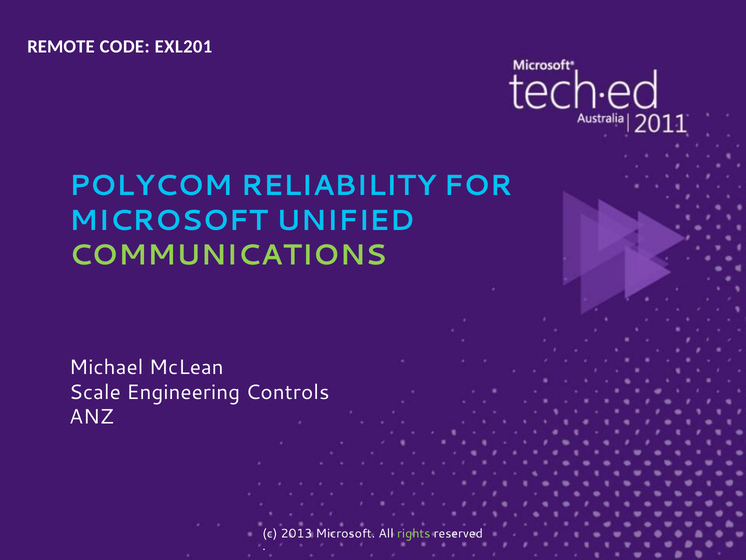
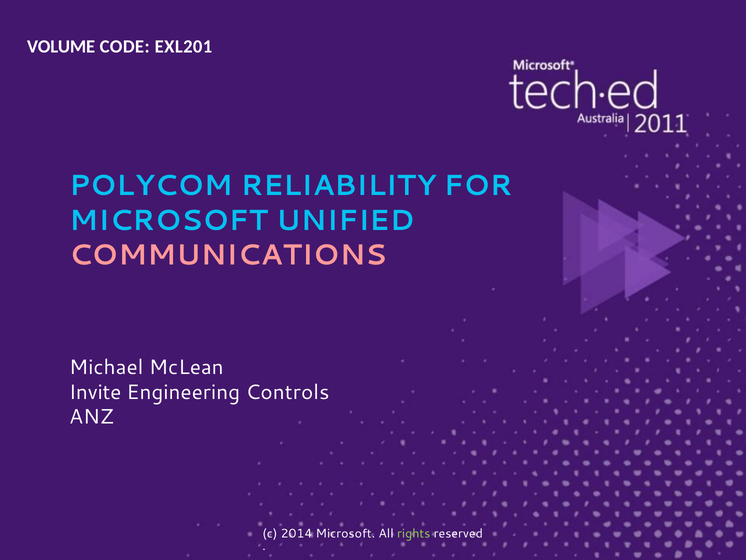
REMOTE: REMOTE -> VOLUME
COMMUNICATIONS colour: light green -> pink
Scale: Scale -> Invite
2013: 2013 -> 2014
